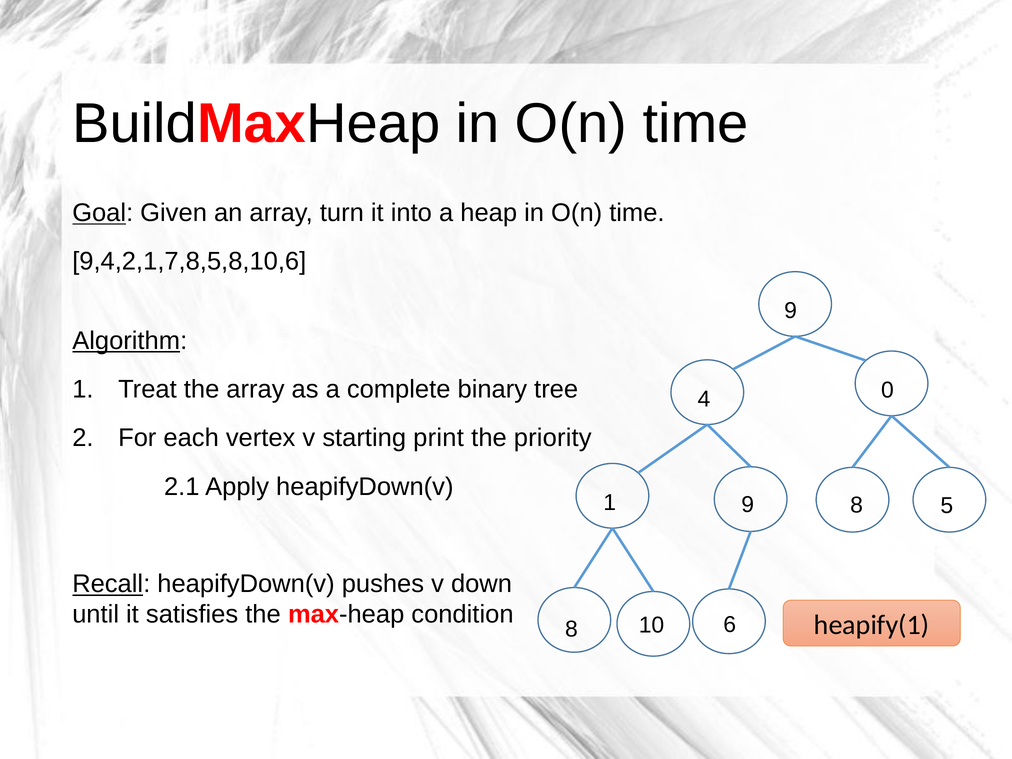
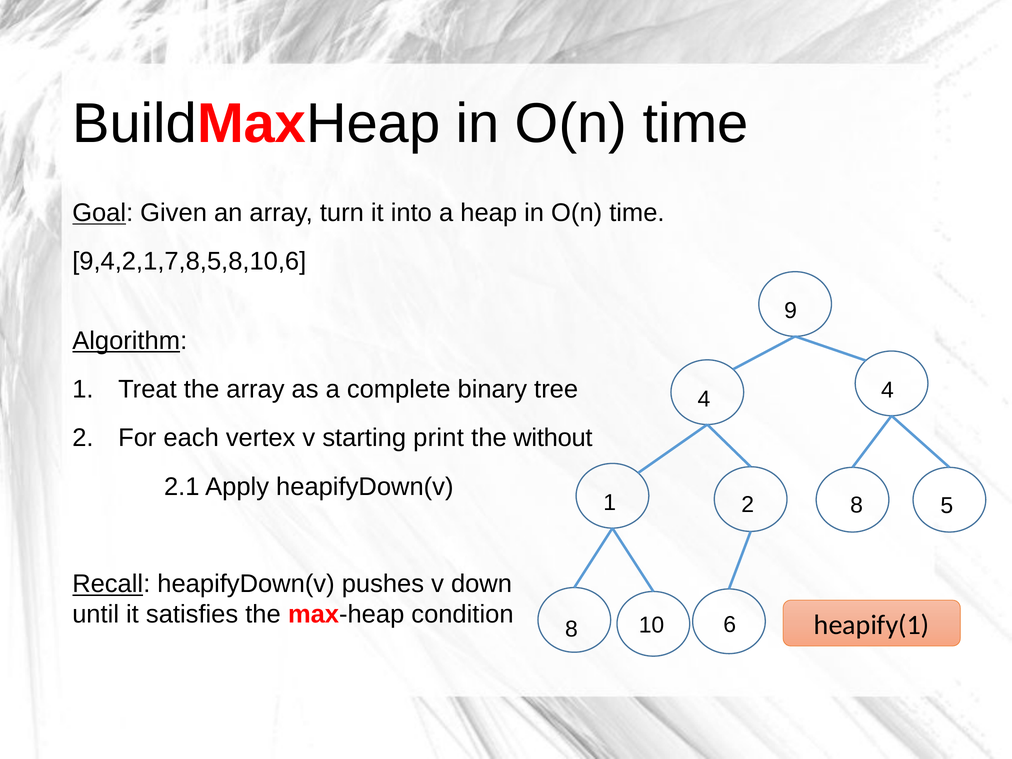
4 0: 0 -> 4
priority: priority -> without
1 9: 9 -> 2
